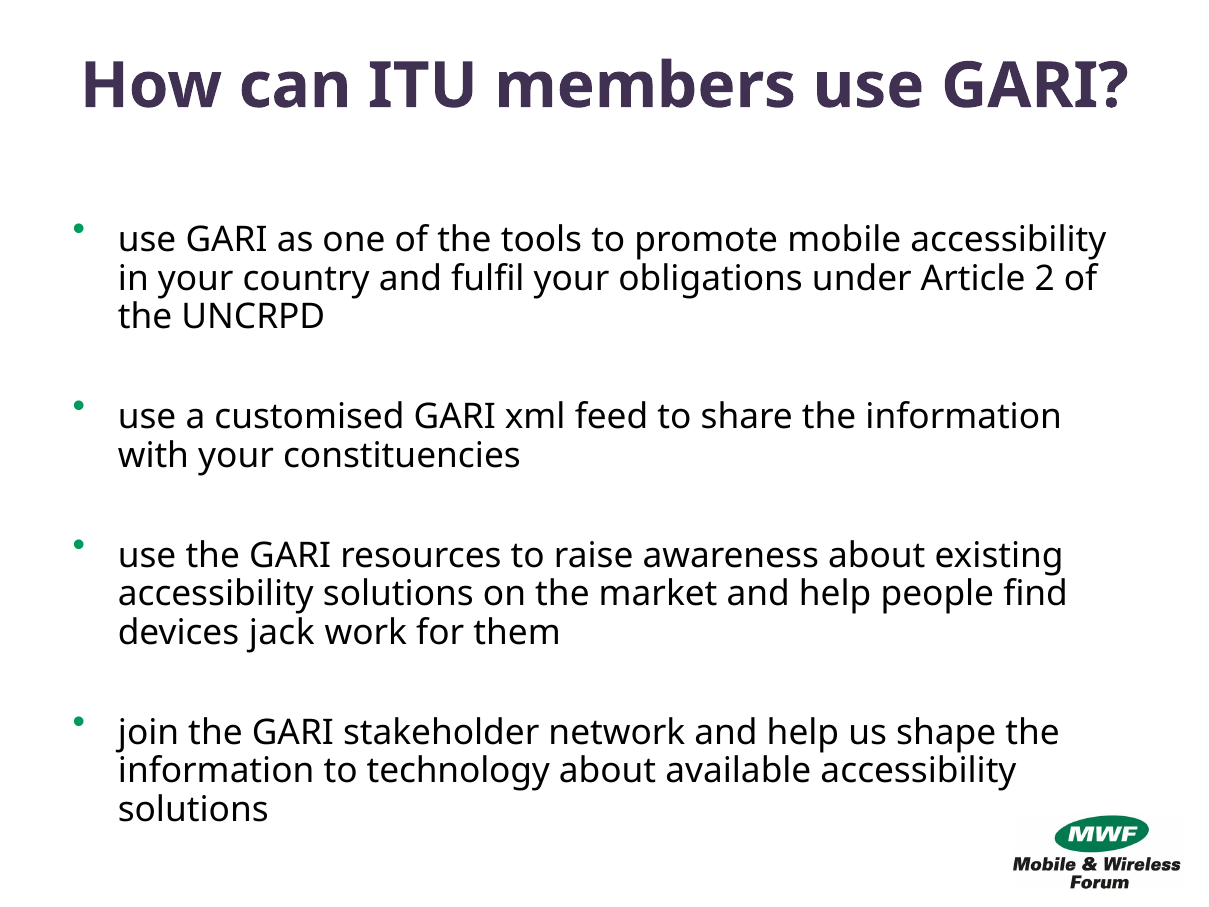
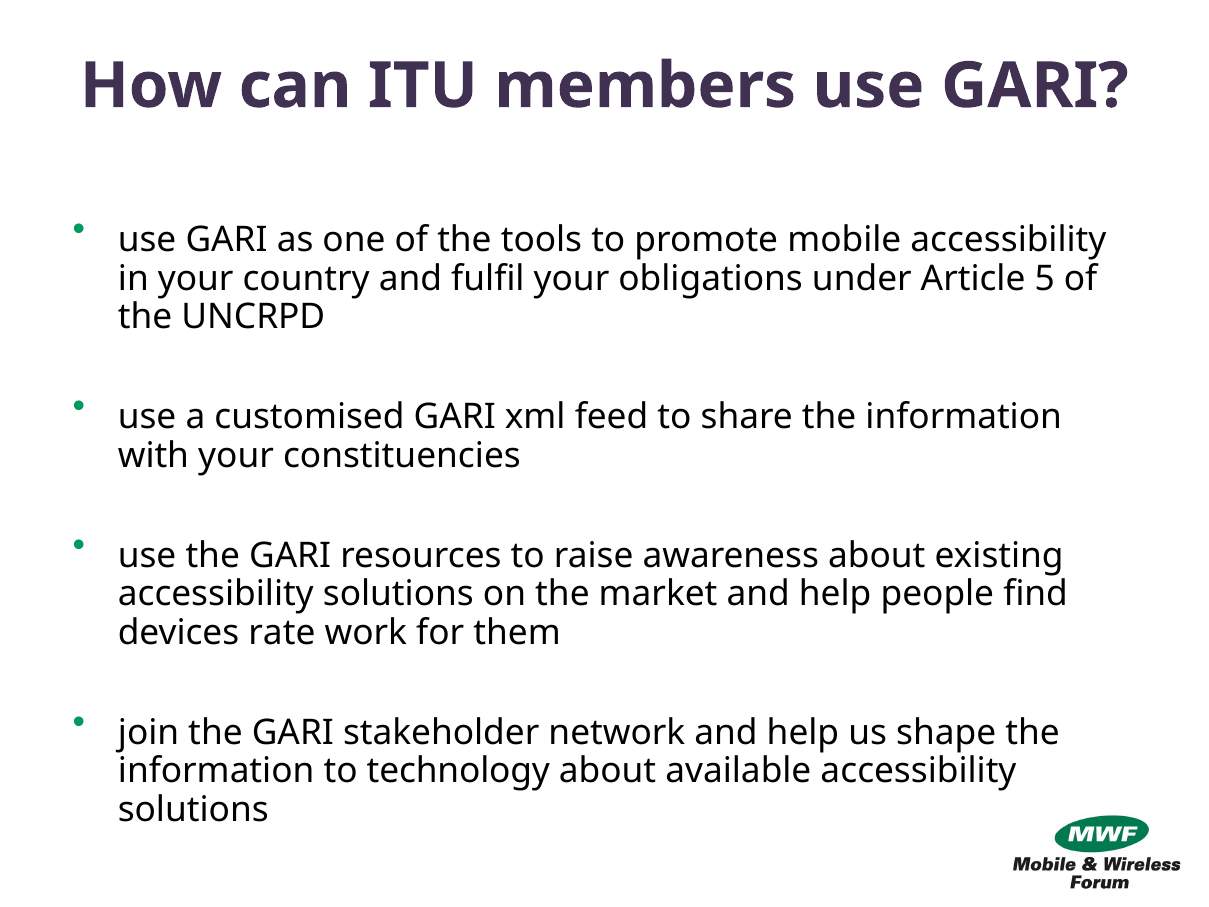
2: 2 -> 5
jack: jack -> rate
